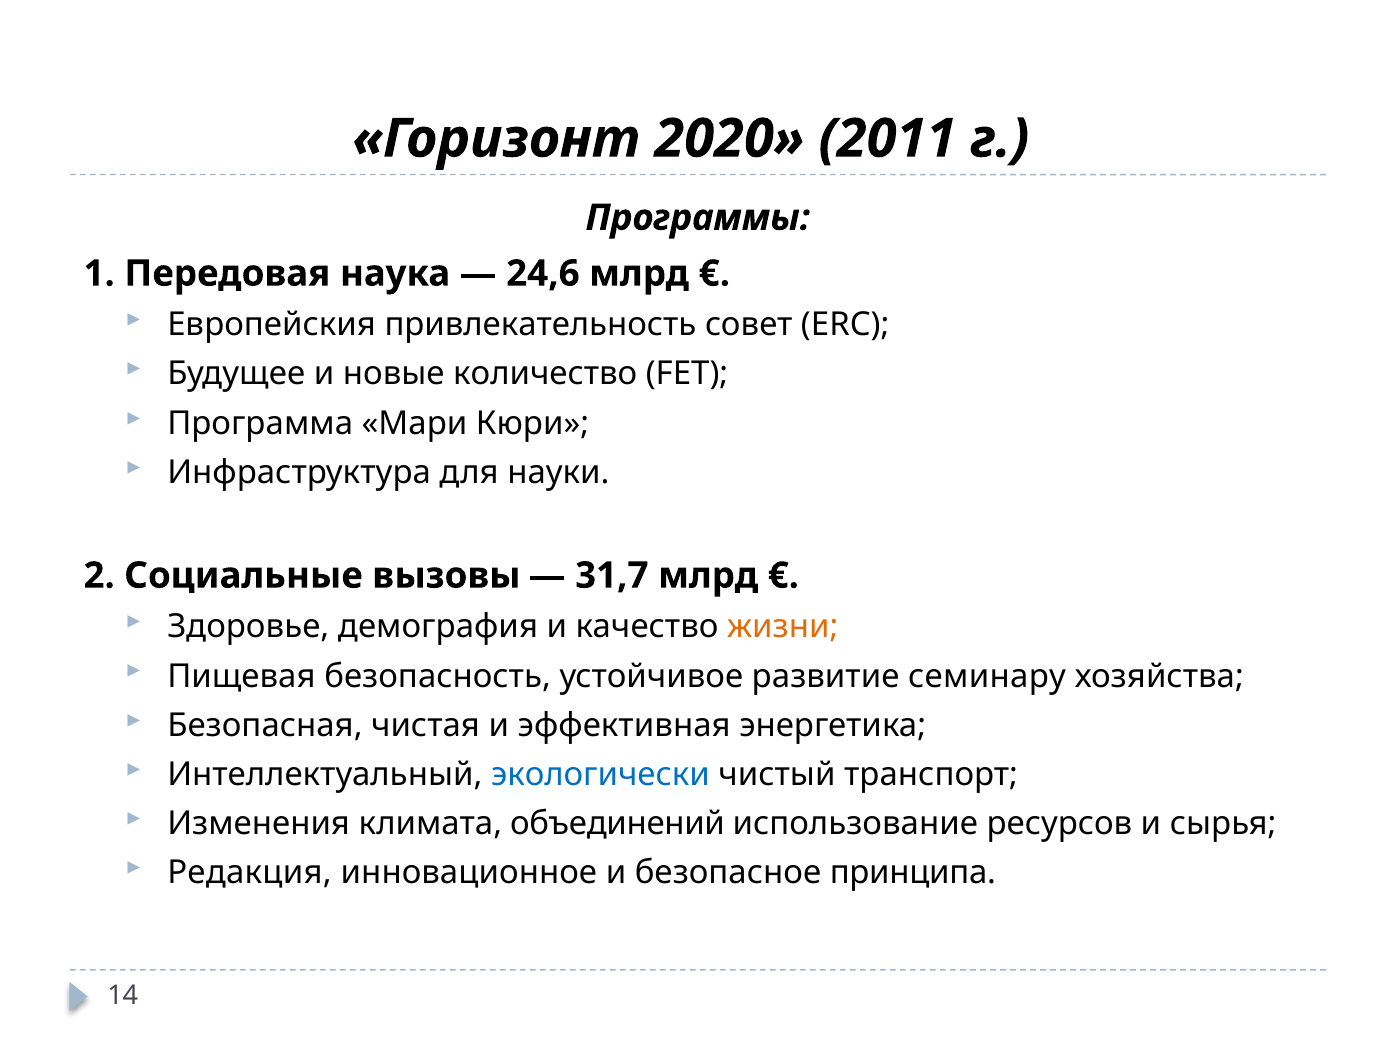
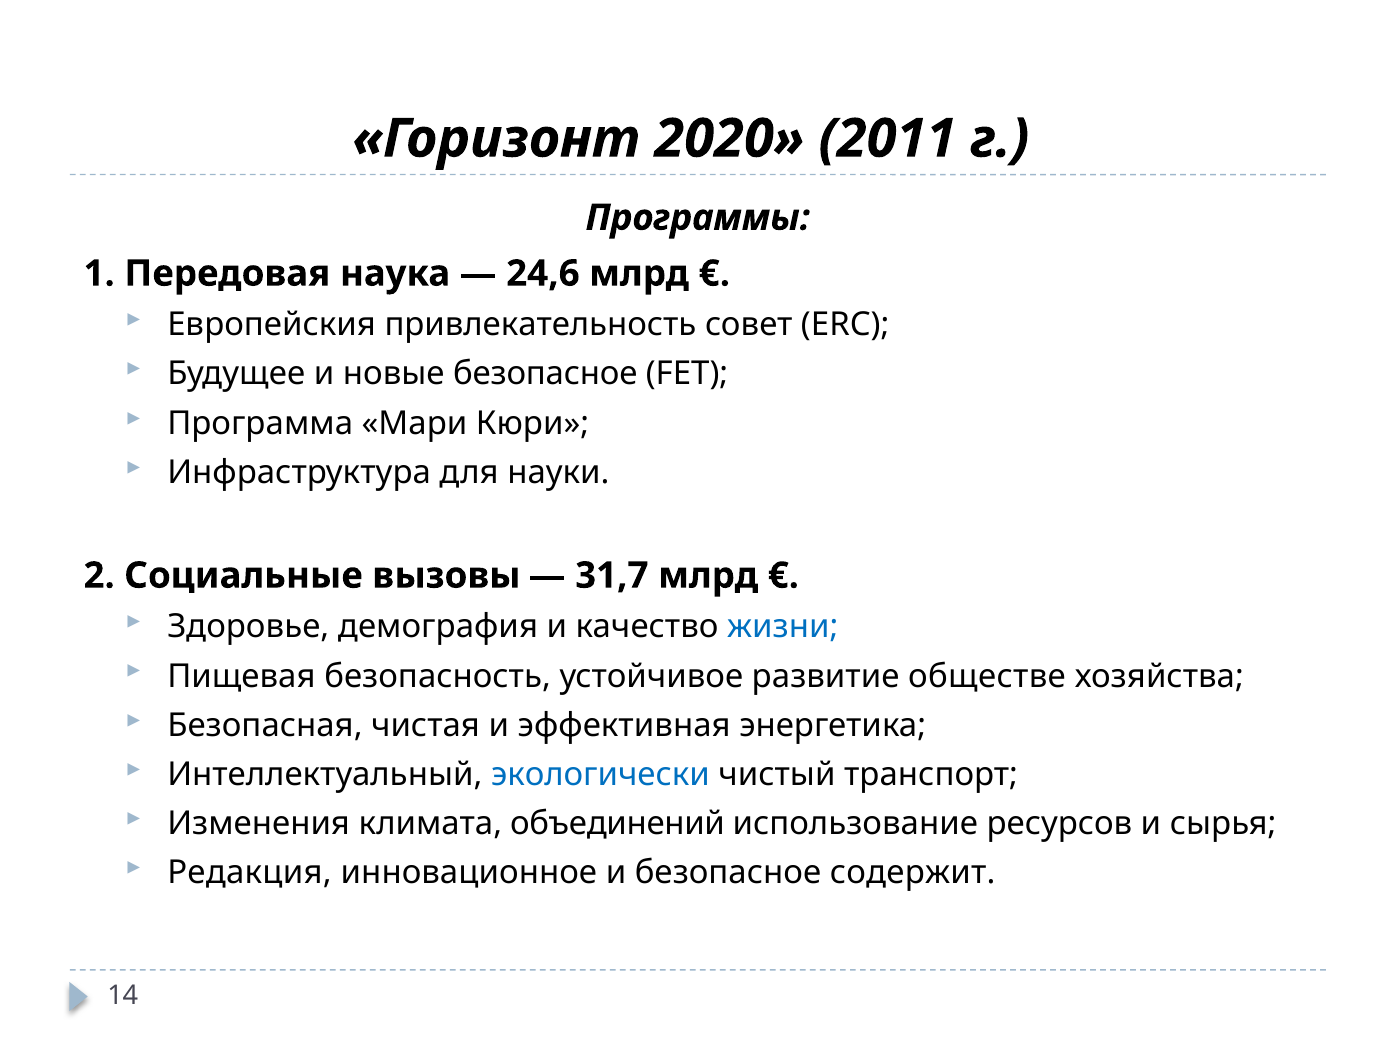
новые количество: количество -> безопасное
жизни colour: orange -> blue
семинару: семинару -> обществе
принципа: принципа -> содержит
